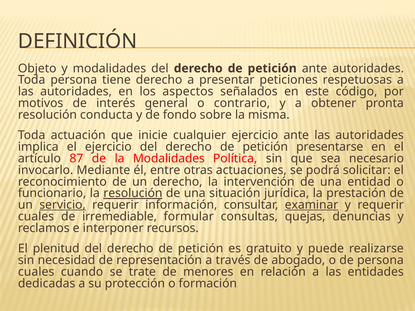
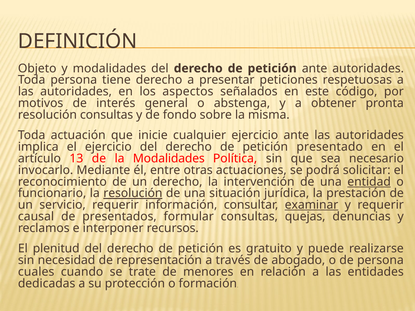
contrario: contrario -> abstenga
resolución conducta: conducta -> consultas
presentarse: presentarse -> presentado
87: 87 -> 13
entidad underline: none -> present
servicio underline: present -> none
cuales at (36, 217): cuales -> causal
irremediable: irremediable -> presentados
